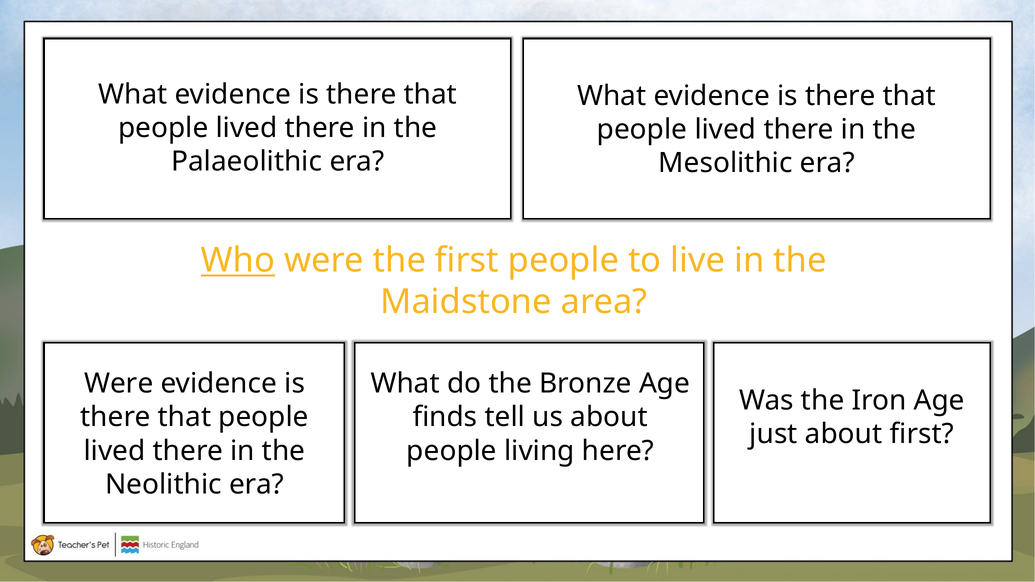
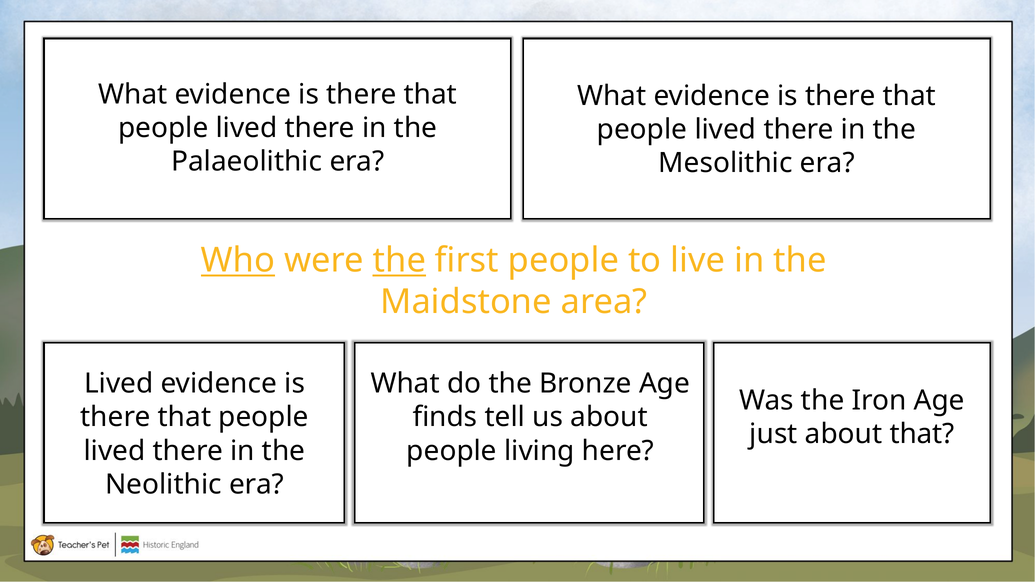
the at (399, 261) underline: none -> present
Were at (119, 384): Were -> Lived
about first: first -> that
